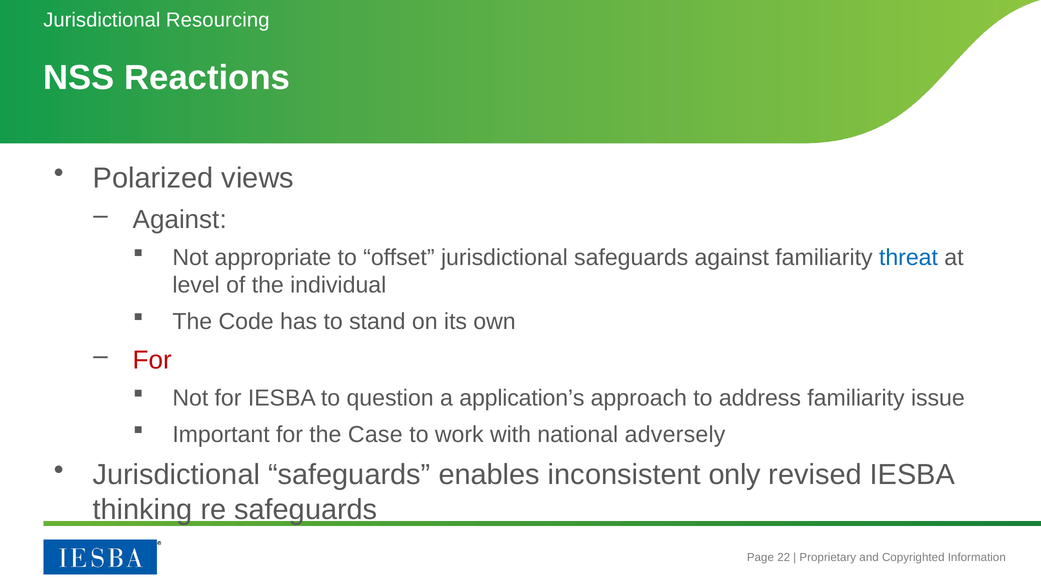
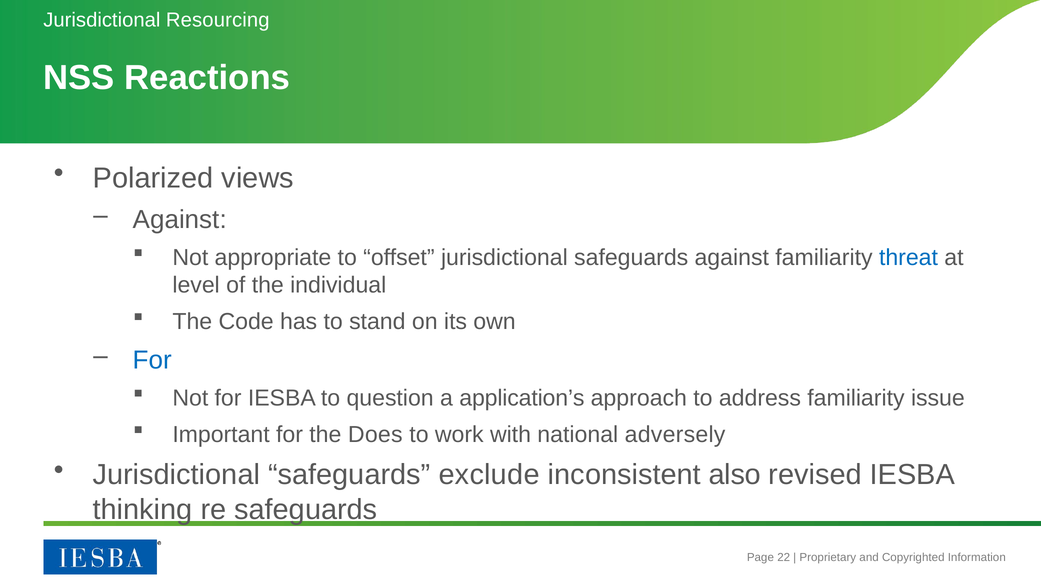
For at (152, 360) colour: red -> blue
Case: Case -> Does
enables: enables -> exclude
only: only -> also
